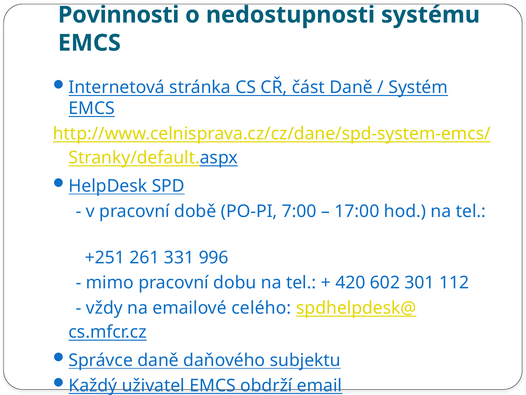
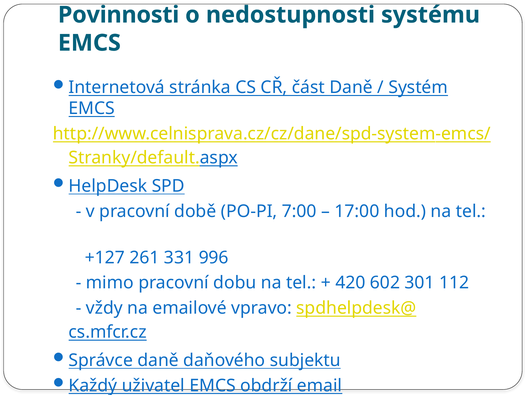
+251: +251 -> +127
celého: celého -> vpravo
